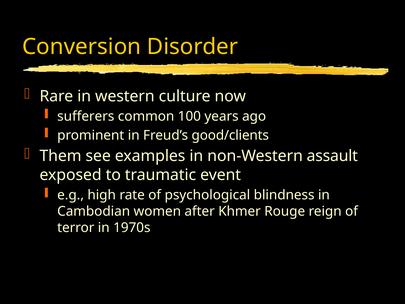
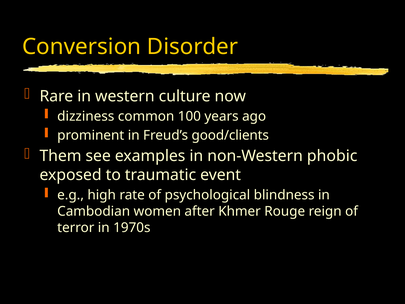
sufferers: sufferers -> dizziness
assault: assault -> phobic
